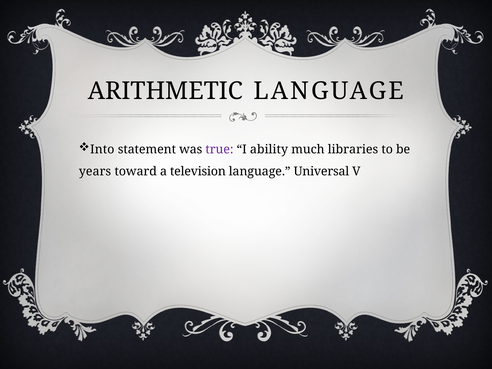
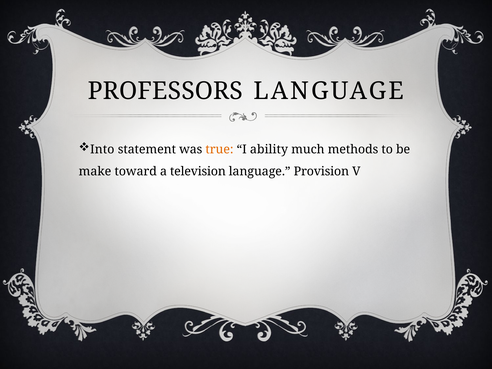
ARITHMETIC: ARITHMETIC -> PROFESSORS
true colour: purple -> orange
libraries: libraries -> methods
years: years -> make
Universal: Universal -> Provision
